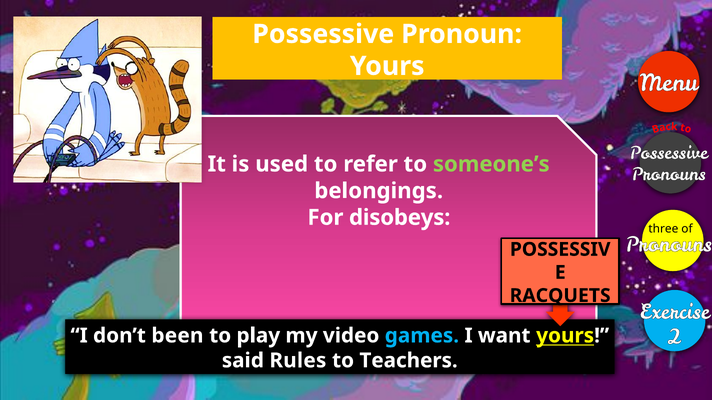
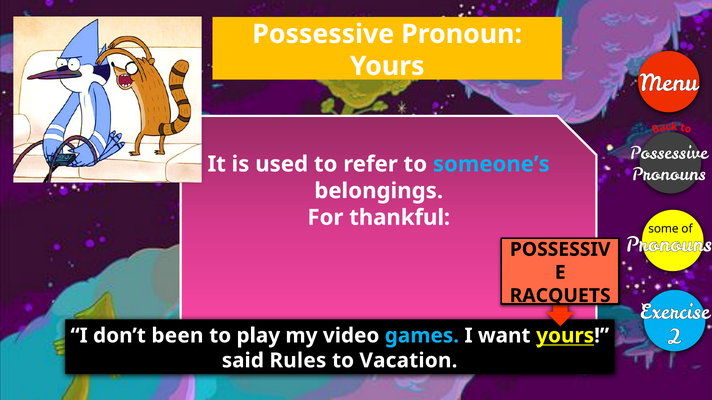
someone’s colour: light green -> light blue
disobeys: disobeys -> thankful
three: three -> some
Teachers: Teachers -> Vacation
